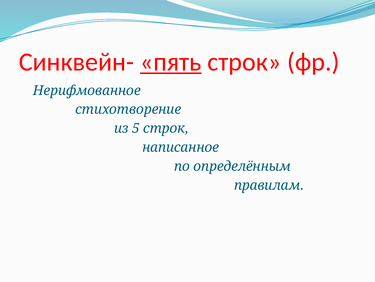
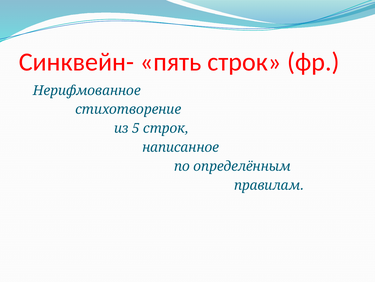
пять underline: present -> none
